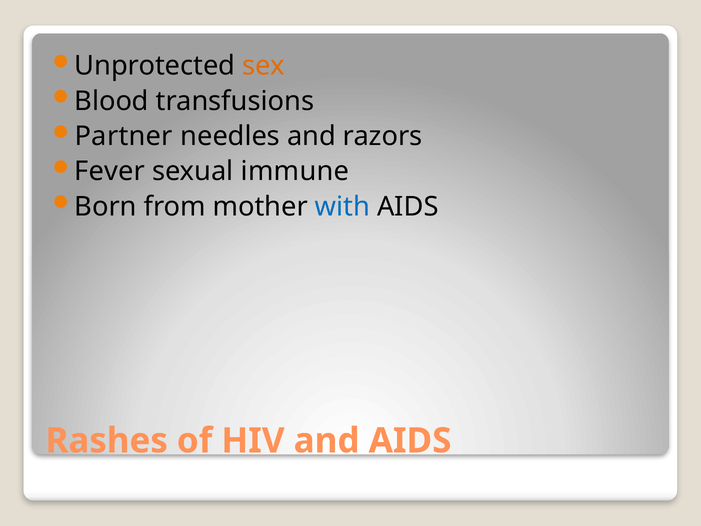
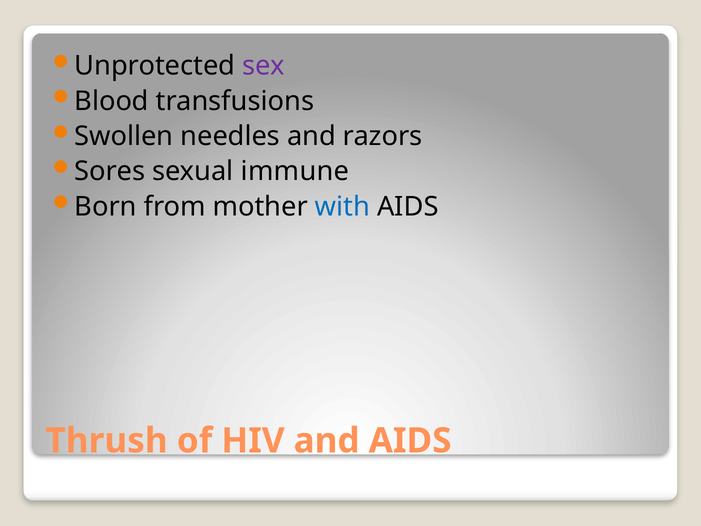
sex colour: orange -> purple
Partner: Partner -> Swollen
Fever: Fever -> Sores
Rashes: Rashes -> Thrush
